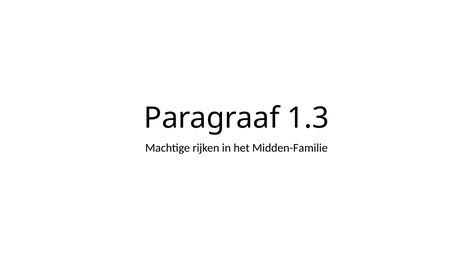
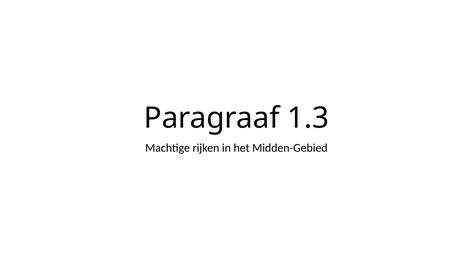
Midden-Familie: Midden-Familie -> Midden-Gebied
